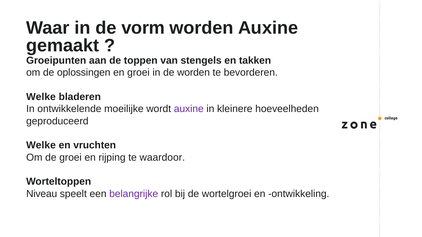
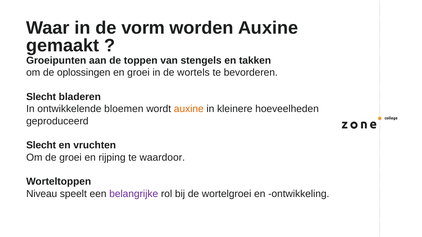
de worden: worden -> wortels
Welke at (41, 97): Welke -> Slecht
moeilijke: moeilijke -> bloemen
auxine at (189, 109) colour: purple -> orange
Welke at (41, 145): Welke -> Slecht
